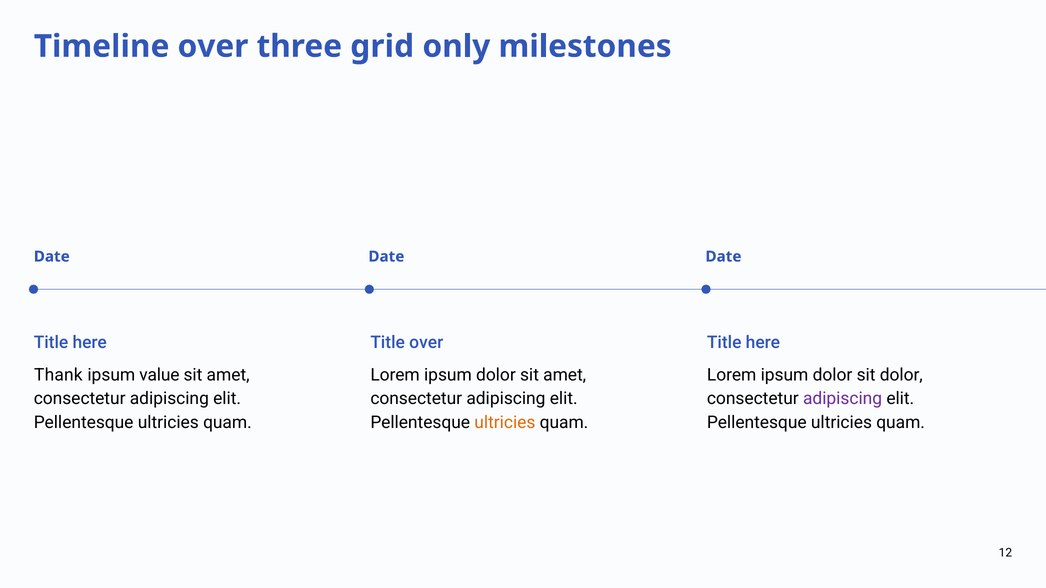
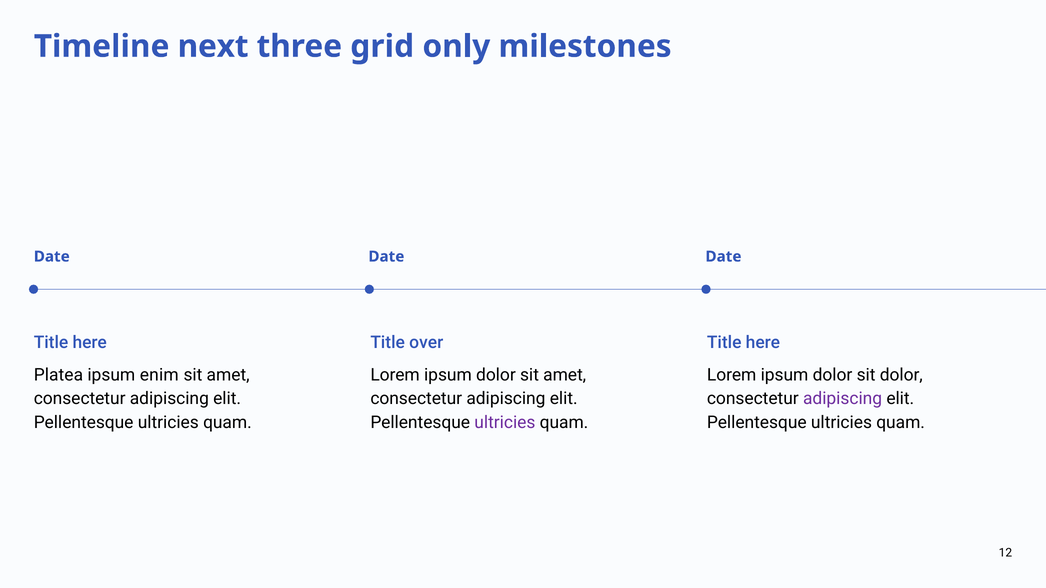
Timeline over: over -> next
Thank: Thank -> Platea
value: value -> enim
ultricies at (505, 423) colour: orange -> purple
